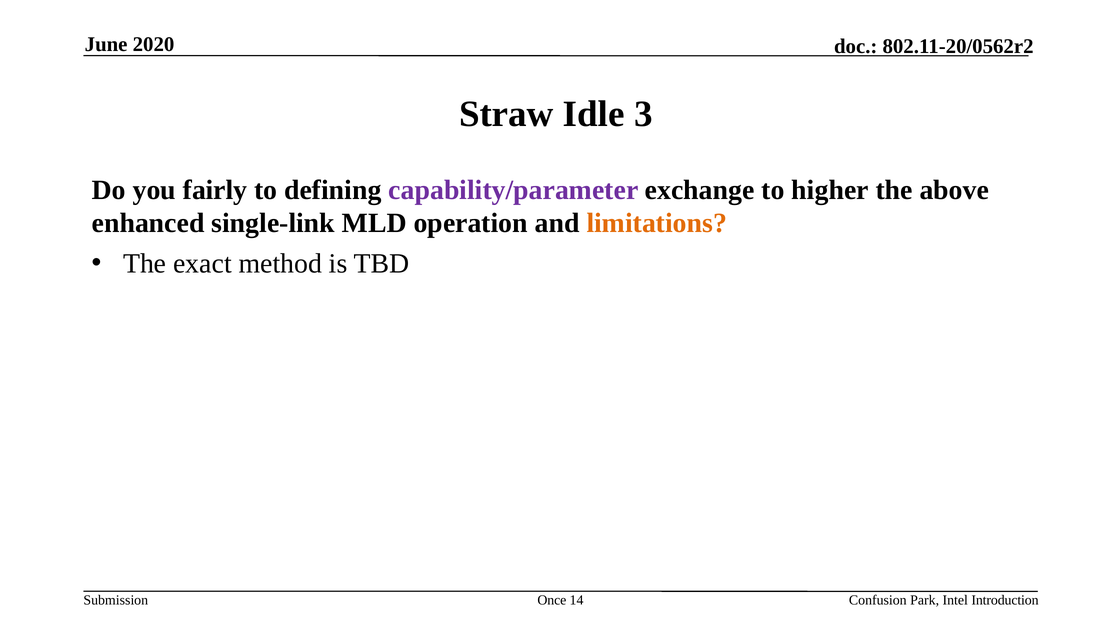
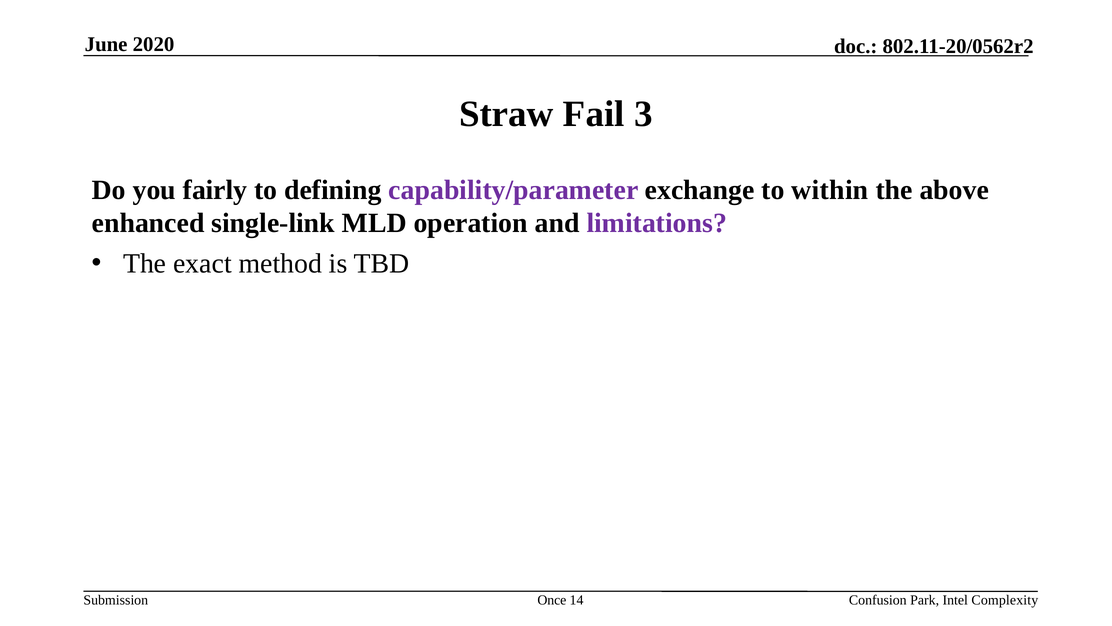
Idle: Idle -> Fail
higher: higher -> within
limitations colour: orange -> purple
Introduction: Introduction -> Complexity
